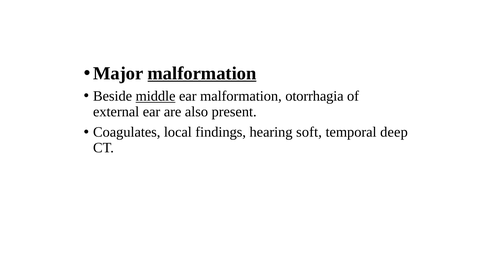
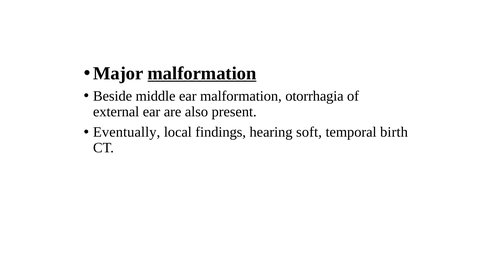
middle underline: present -> none
Coagulates: Coagulates -> Eventually
deep: deep -> birth
